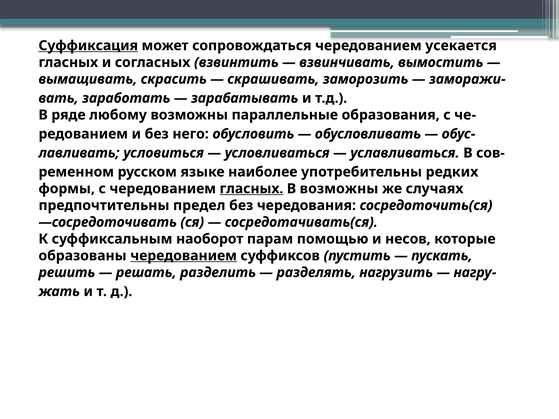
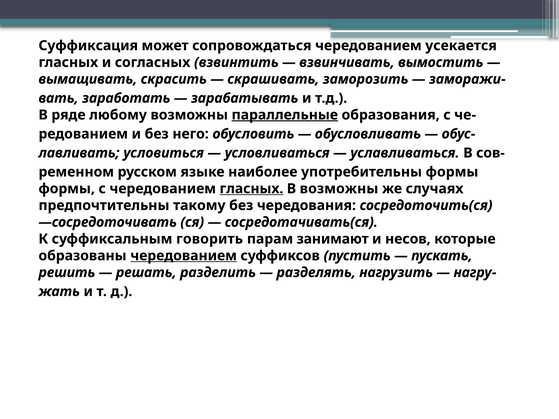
Суффиксация underline: present -> none
параллельные underline: none -> present
употребительны редких: редких -> формы
предел: предел -> такому
наоборот: наоборот -> говорить
помощью: помощью -> занимают
